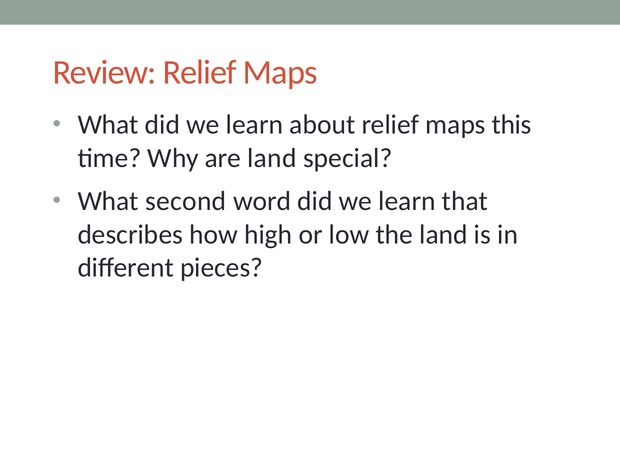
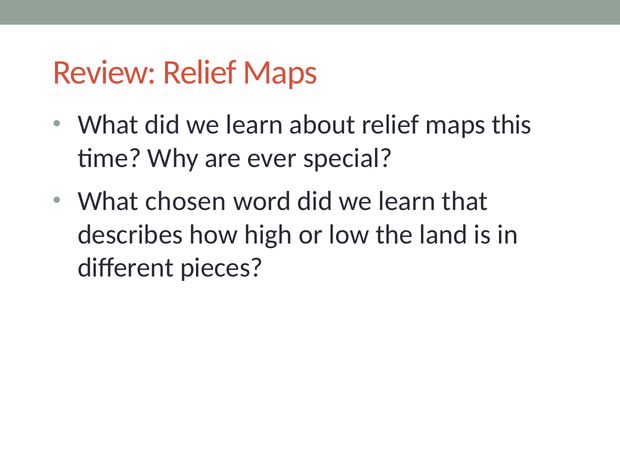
are land: land -> ever
second: second -> chosen
